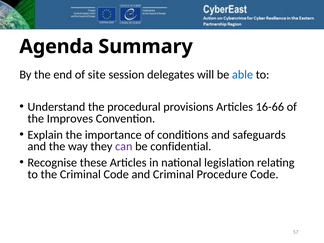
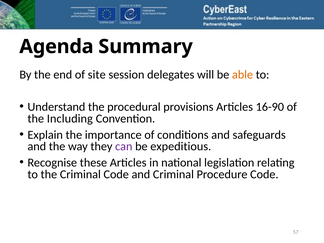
able colour: blue -> orange
16-66: 16-66 -> 16-90
Improves: Improves -> Including
confidential: confidential -> expeditious
